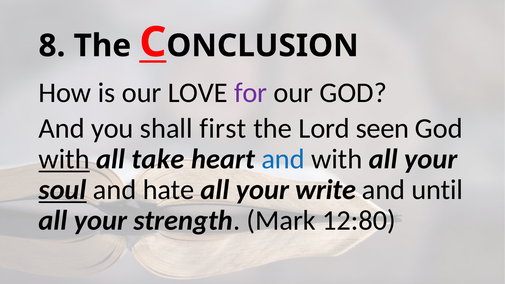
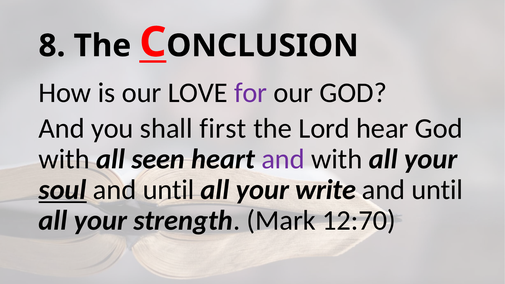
seen: seen -> hear
with at (64, 159) underline: present -> none
take: take -> seen
and at (283, 159) colour: blue -> purple
hate at (169, 190): hate -> until
12:80: 12:80 -> 12:70
